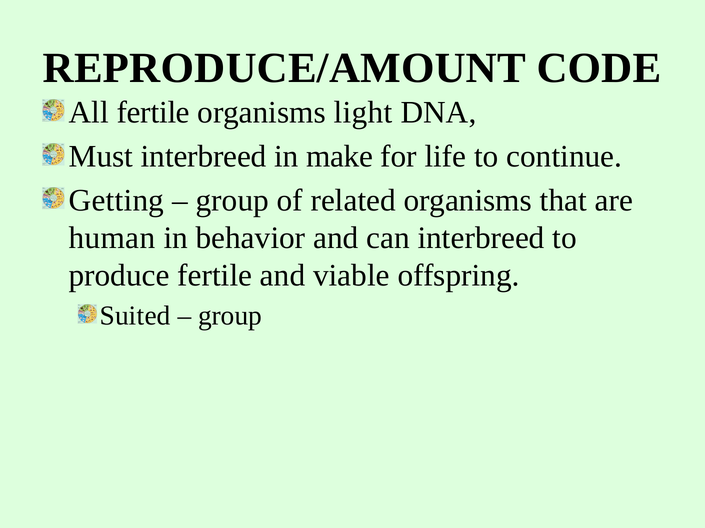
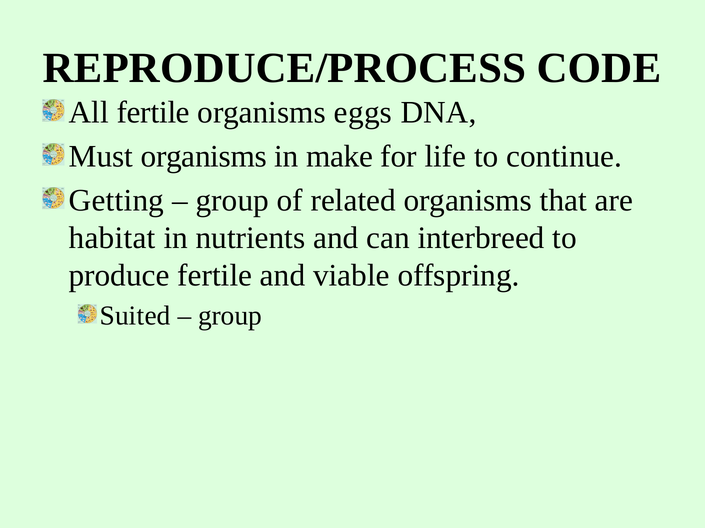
REPRODUCE/AMOUNT: REPRODUCE/AMOUNT -> REPRODUCE/PROCESS
light: light -> eggs
Must interbreed: interbreed -> organisms
human: human -> habitat
behavior: behavior -> nutrients
